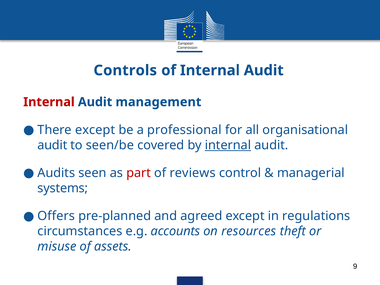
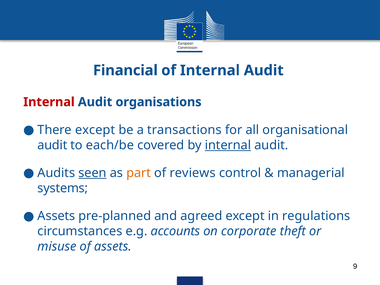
Controls: Controls -> Financial
management: management -> organisations
professional: professional -> transactions
seen/be: seen/be -> each/be
seen underline: none -> present
part colour: red -> orange
Offers at (56, 216): Offers -> Assets
resources: resources -> corporate
